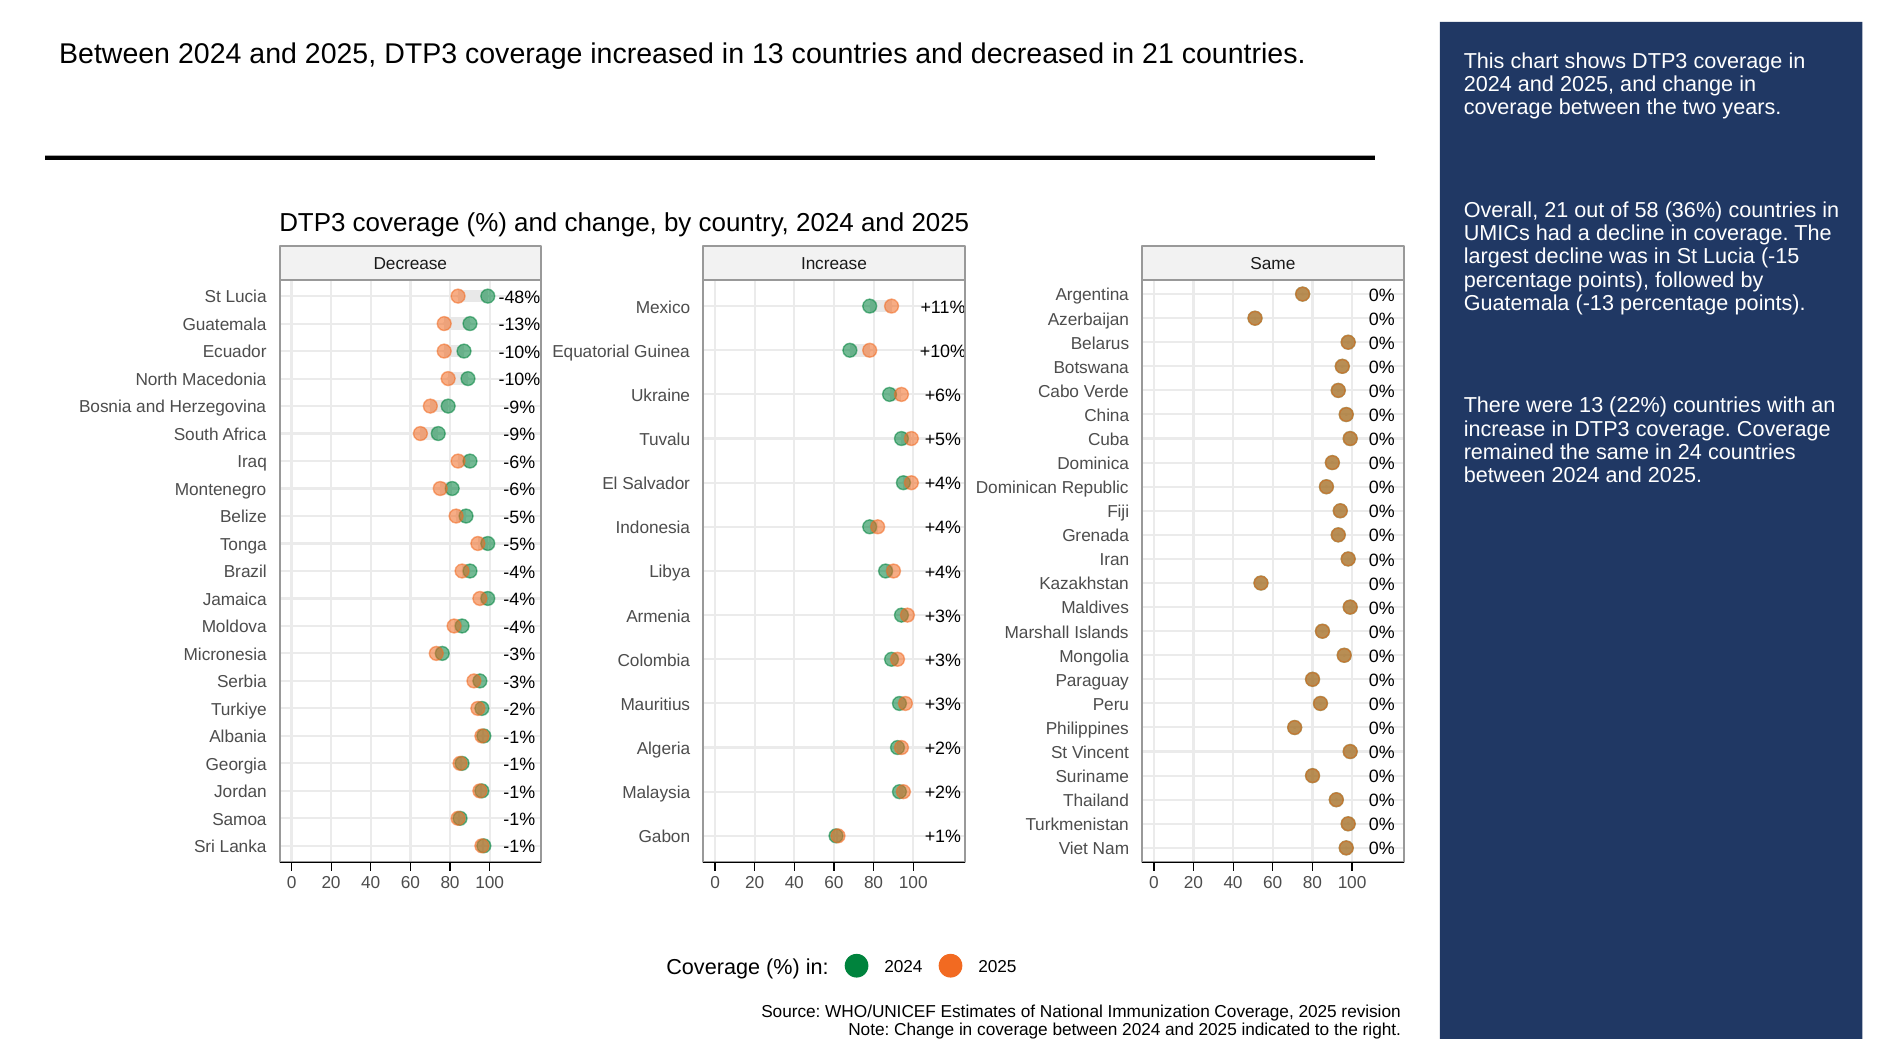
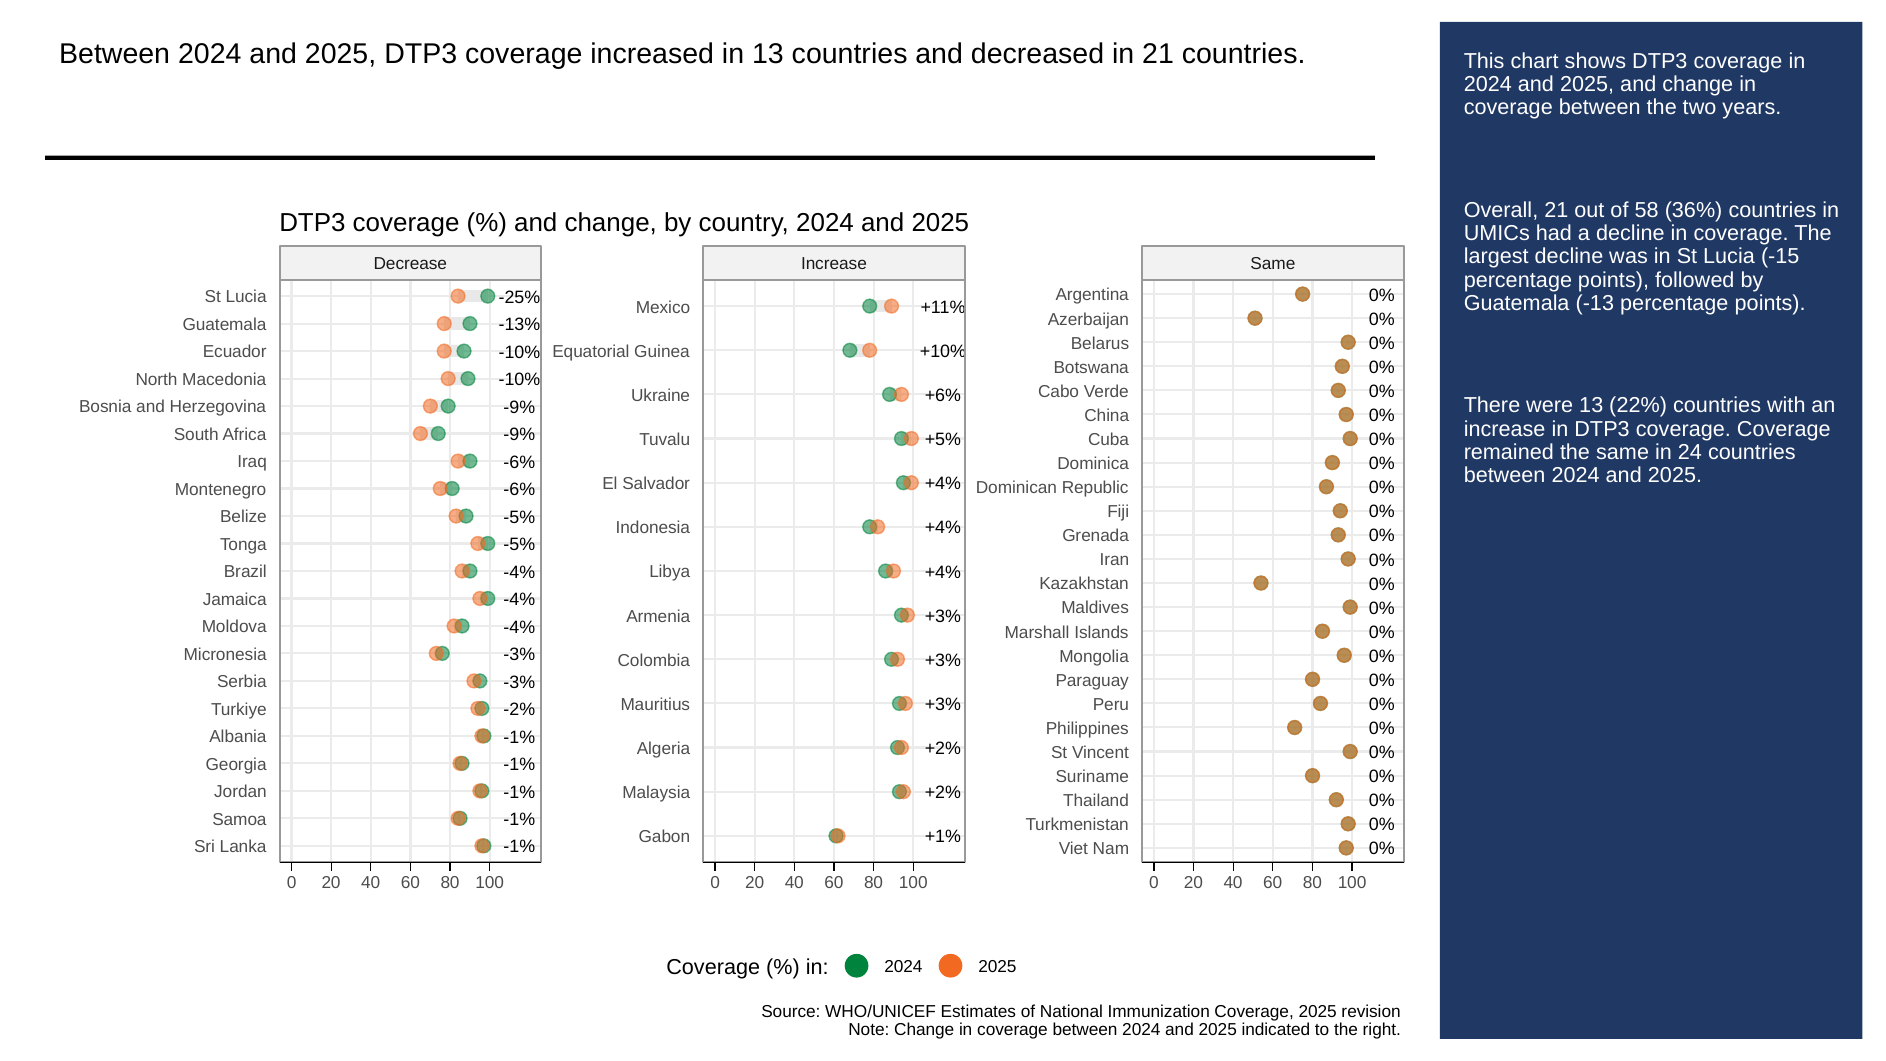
-48%: -48% -> -25%
